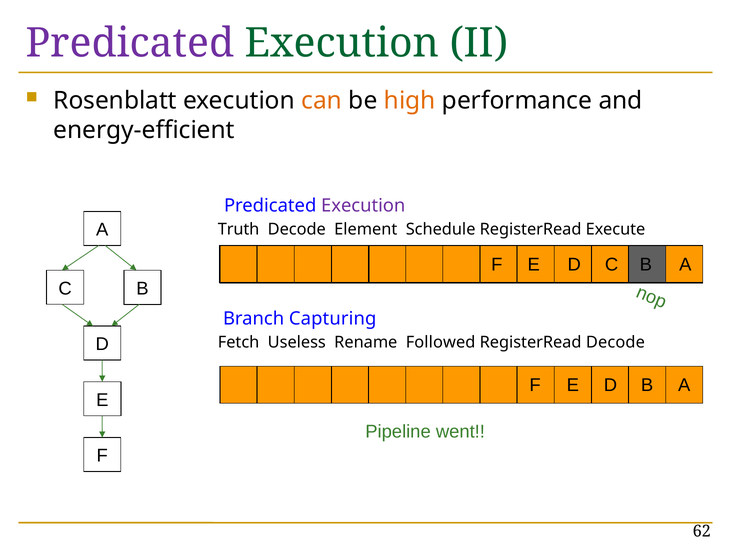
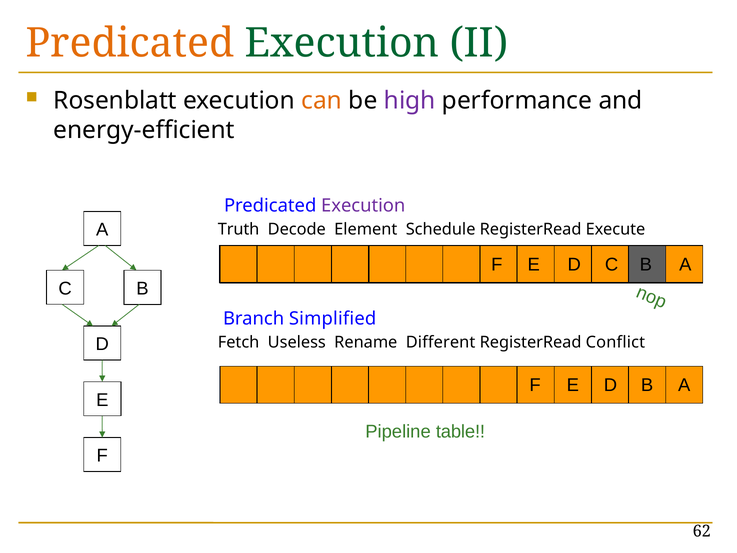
Predicated at (130, 43) colour: purple -> orange
high colour: orange -> purple
Capturing: Capturing -> Simplified
Followed: Followed -> Different
RegisterRead Decode: Decode -> Conflict
went: went -> table
